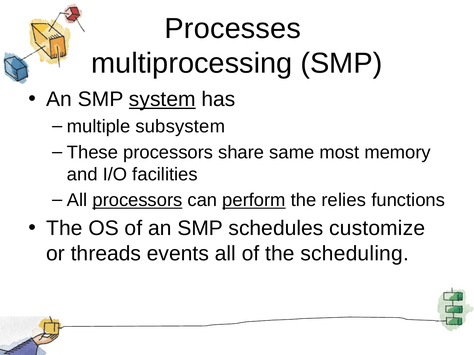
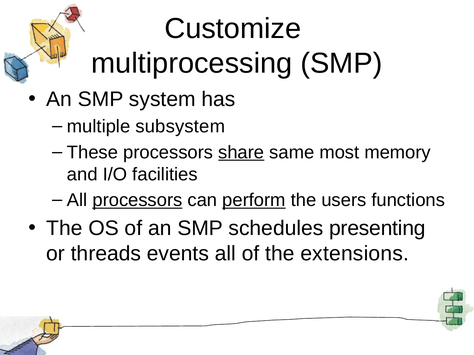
Processes: Processes -> Customize
system underline: present -> none
share underline: none -> present
relies: relies -> users
customize: customize -> presenting
scheduling: scheduling -> extensions
